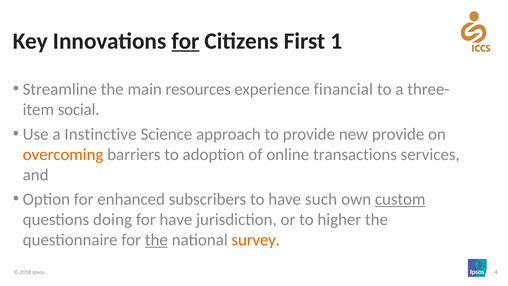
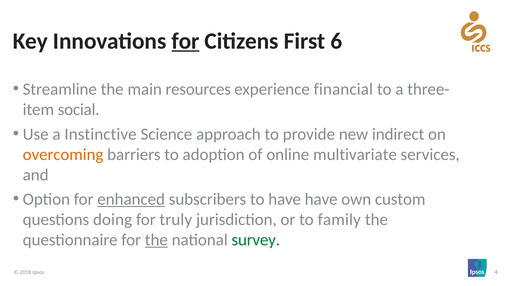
1: 1 -> 6
new provide: provide -> indirect
transactions: transactions -> multivariate
enhanced underline: none -> present
have such: such -> have
custom underline: present -> none
for have: have -> truly
higher: higher -> family
survey colour: orange -> green
